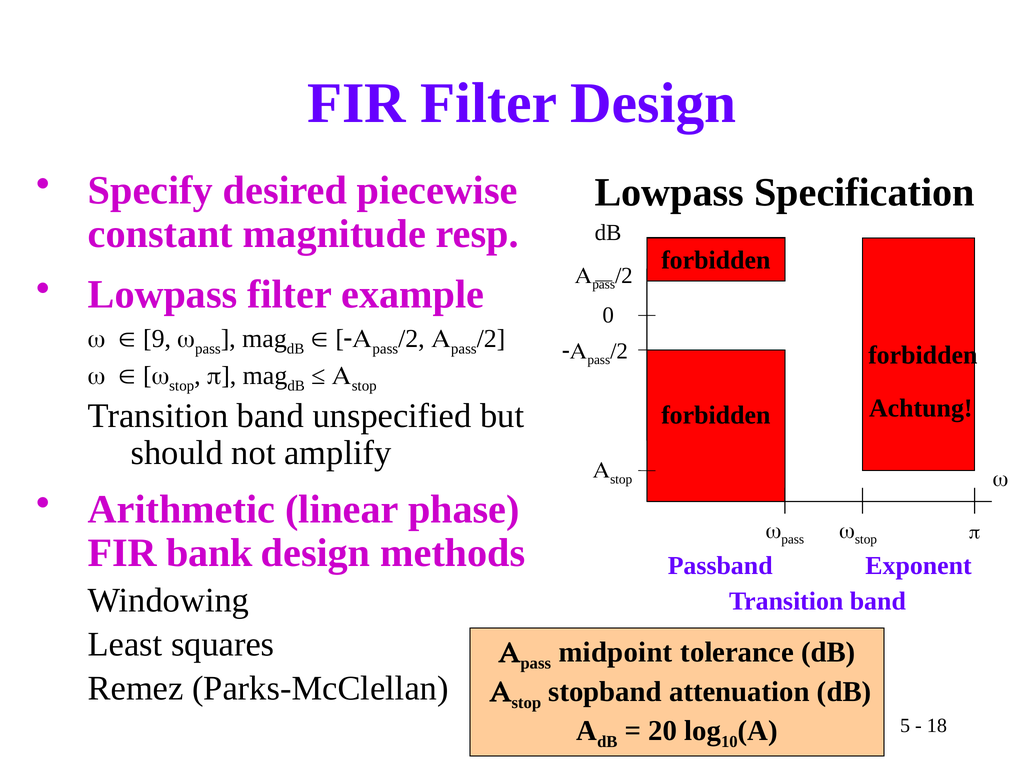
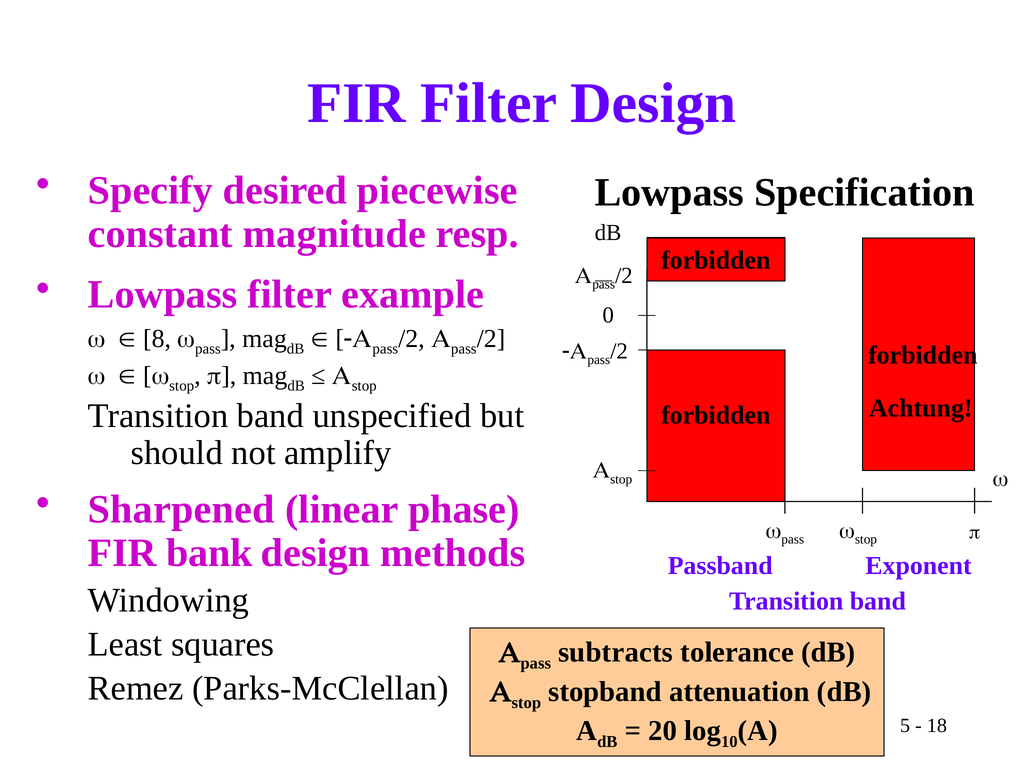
9: 9 -> 8
Arithmetic: Arithmetic -> Sharpened
midpoint: midpoint -> subtracts
